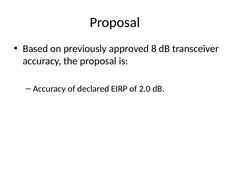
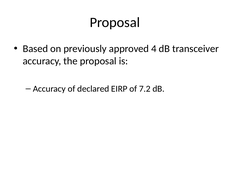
8: 8 -> 4
2.0: 2.0 -> 7.2
